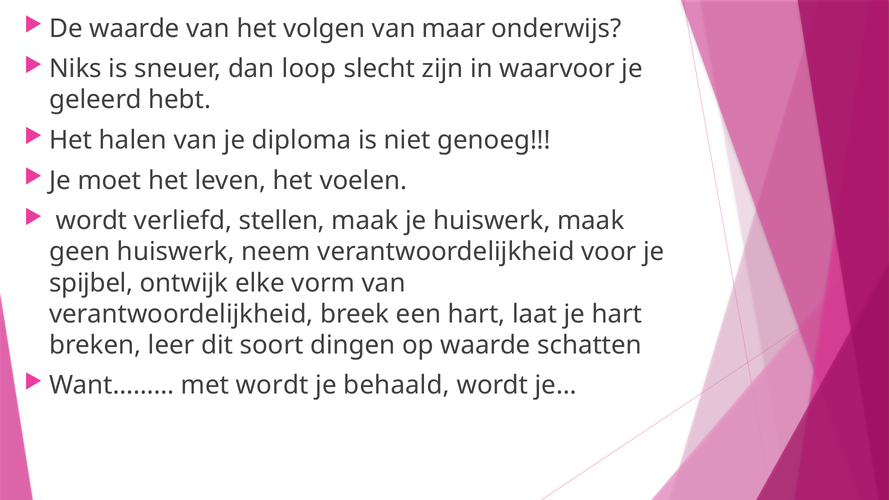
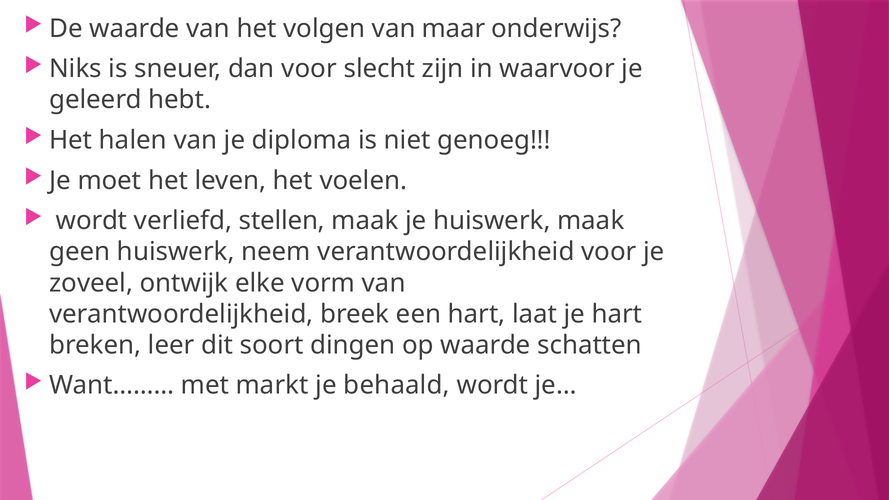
dan loop: loop -> voor
spijbel: spijbel -> zoveel
met wordt: wordt -> markt
